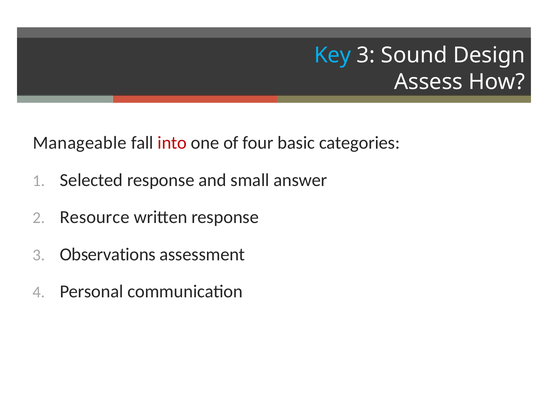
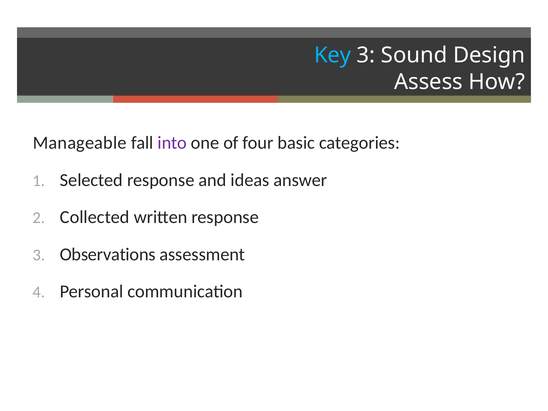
into colour: red -> purple
small: small -> ideas
Resource: Resource -> Collected
